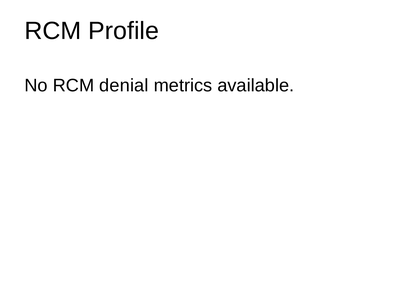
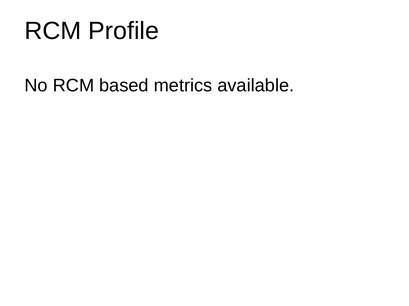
denial: denial -> based
